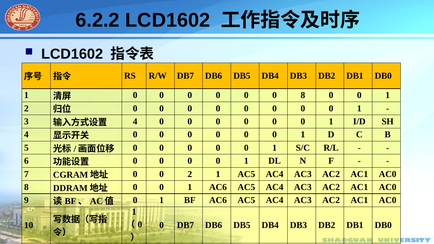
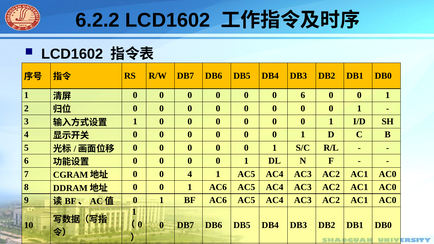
0 8: 8 -> 6
4 at (135, 122): 4 -> 1
0 2: 2 -> 4
